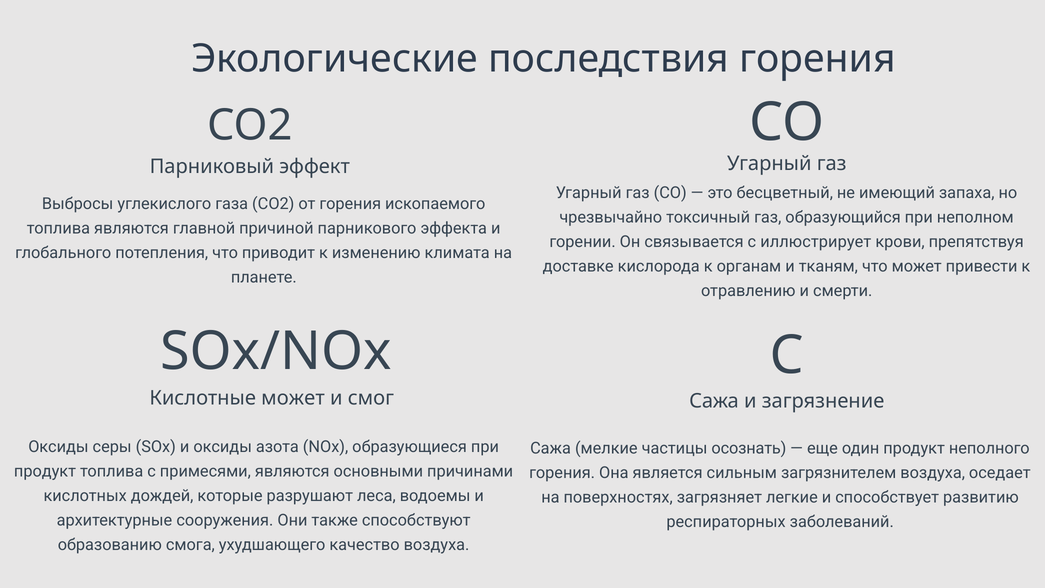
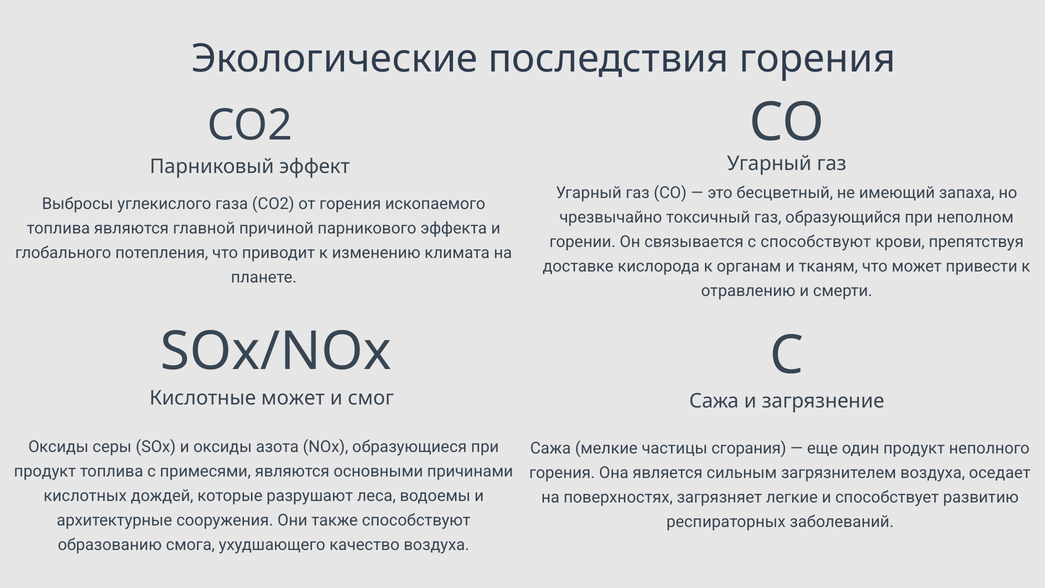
с иллюстрирует: иллюстрирует -> способствуют
осознать: осознать -> сгорания
